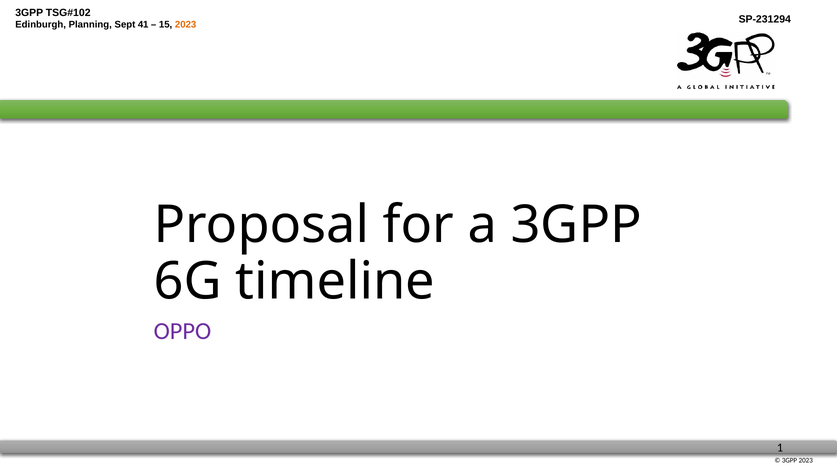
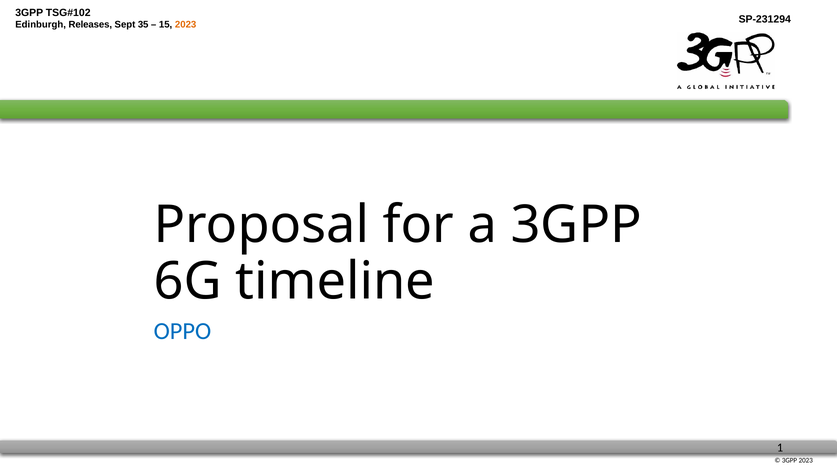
Planning: Planning -> Releases
41: 41 -> 35
OPPO colour: purple -> blue
